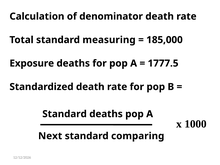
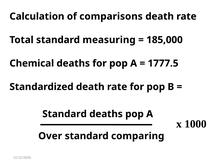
denominator: denominator -> comparisons
Exposure: Exposure -> Chemical
Next: Next -> Over
